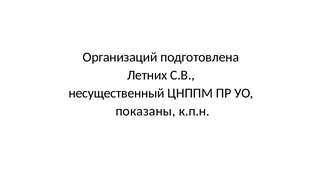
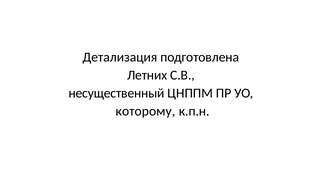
Организаций: Организаций -> Детализация
показаны: показаны -> которому
